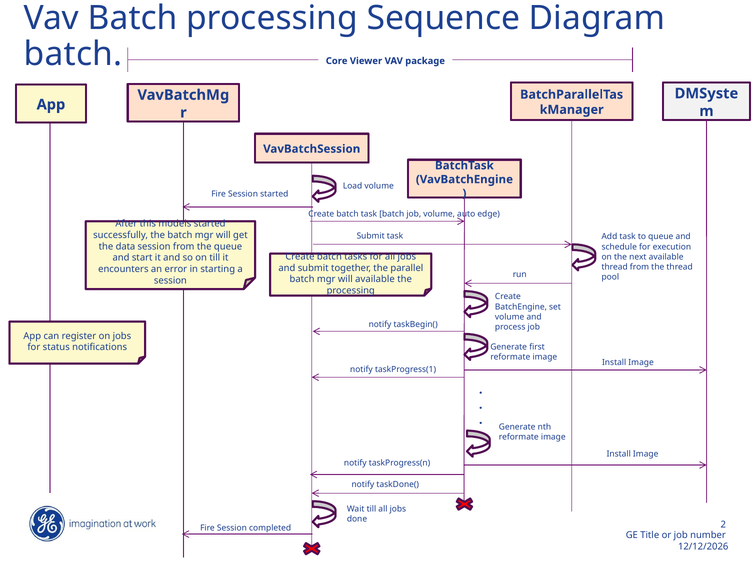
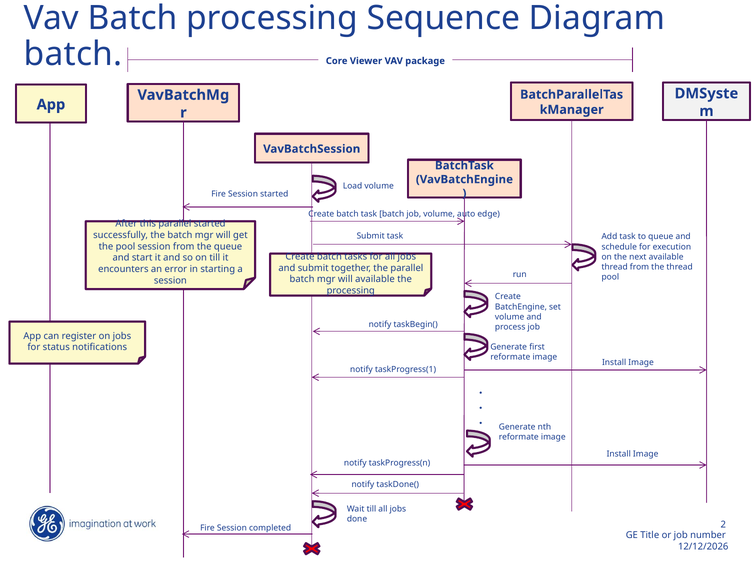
this models: models -> parallel
the data: data -> pool
